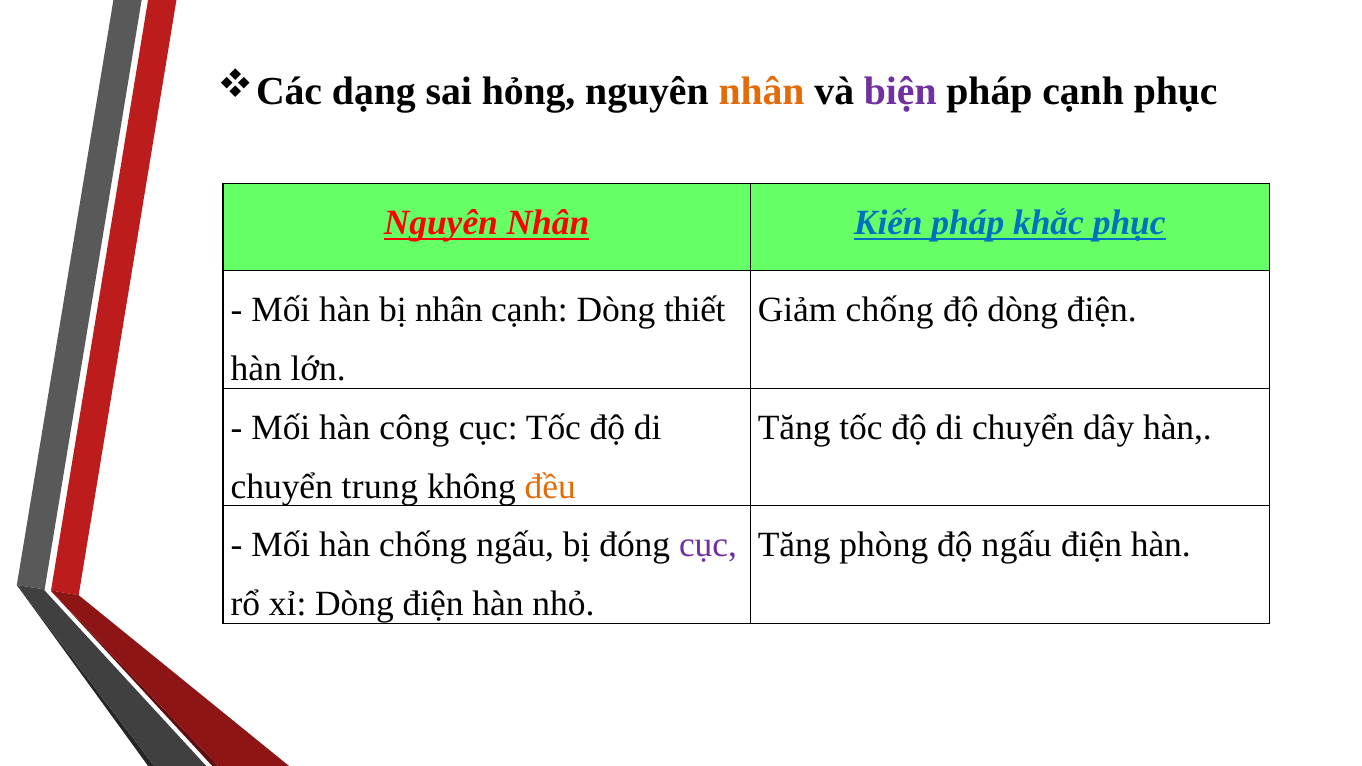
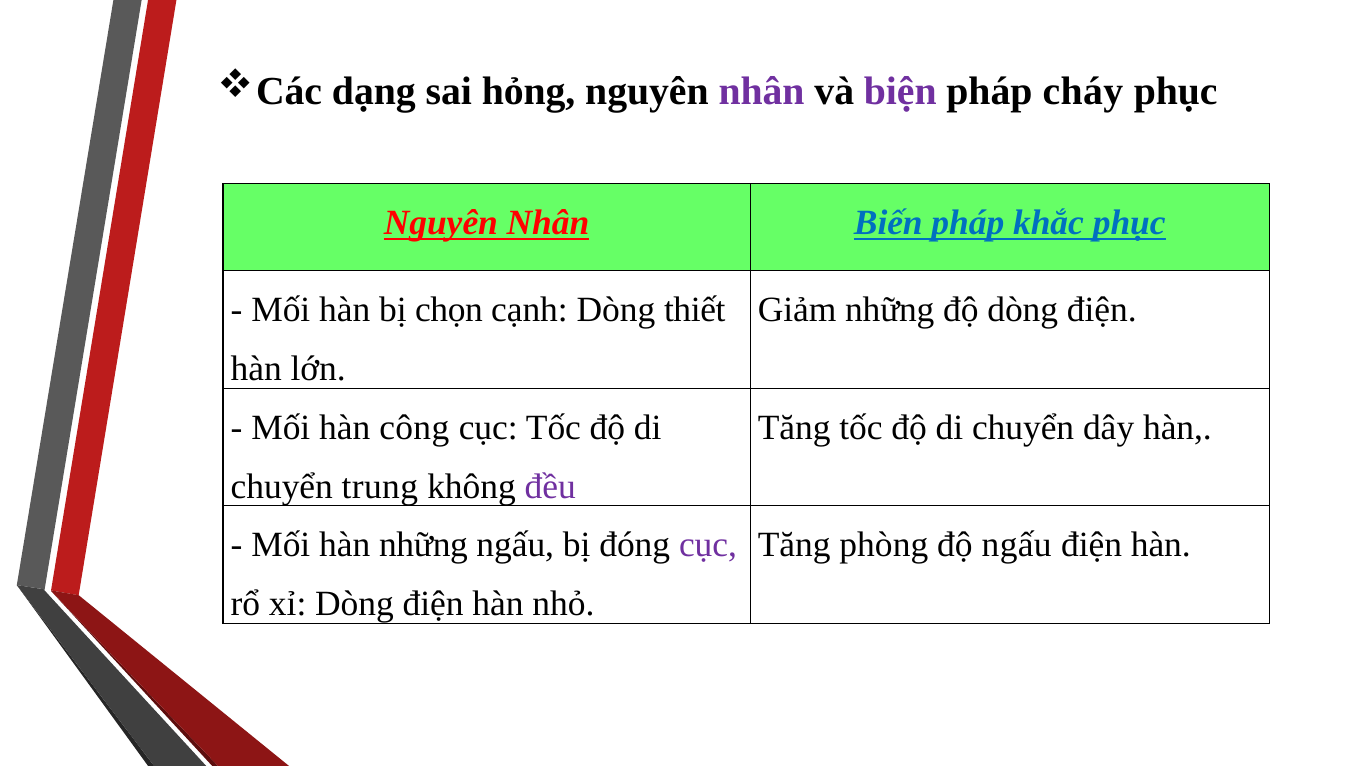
nhân at (762, 91) colour: orange -> purple
pháp cạnh: cạnh -> cháy
Kiến: Kiến -> Biến
bị nhân: nhân -> chọn
Giảm chống: chống -> những
đều colour: orange -> purple
hàn chống: chống -> những
